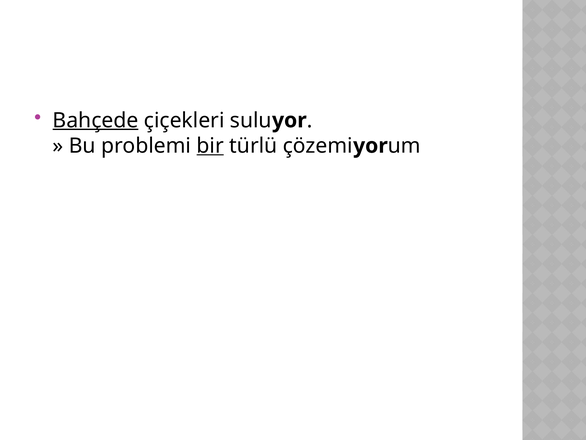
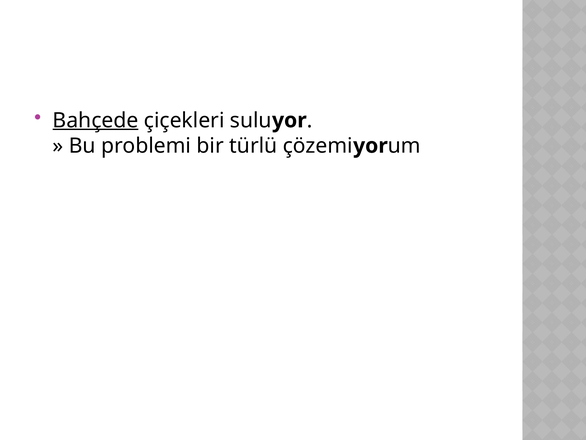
bir underline: present -> none
